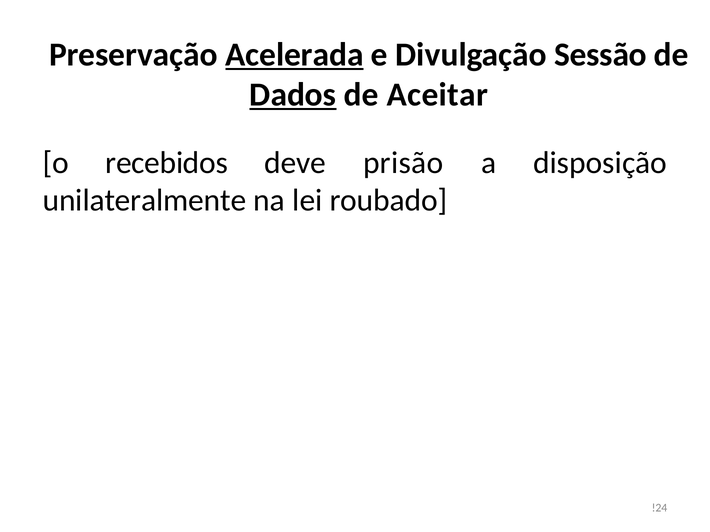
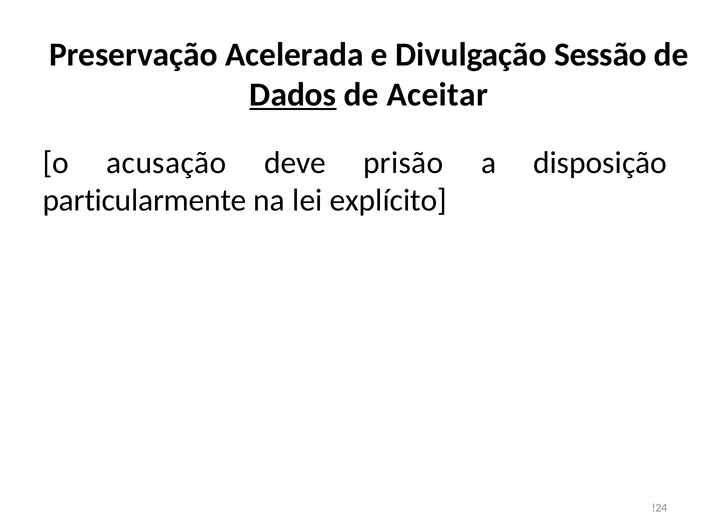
Acelerada underline: present -> none
recebidos: recebidos -> acusação
unilateralmente: unilateralmente -> particularmente
roubado: roubado -> explícito
